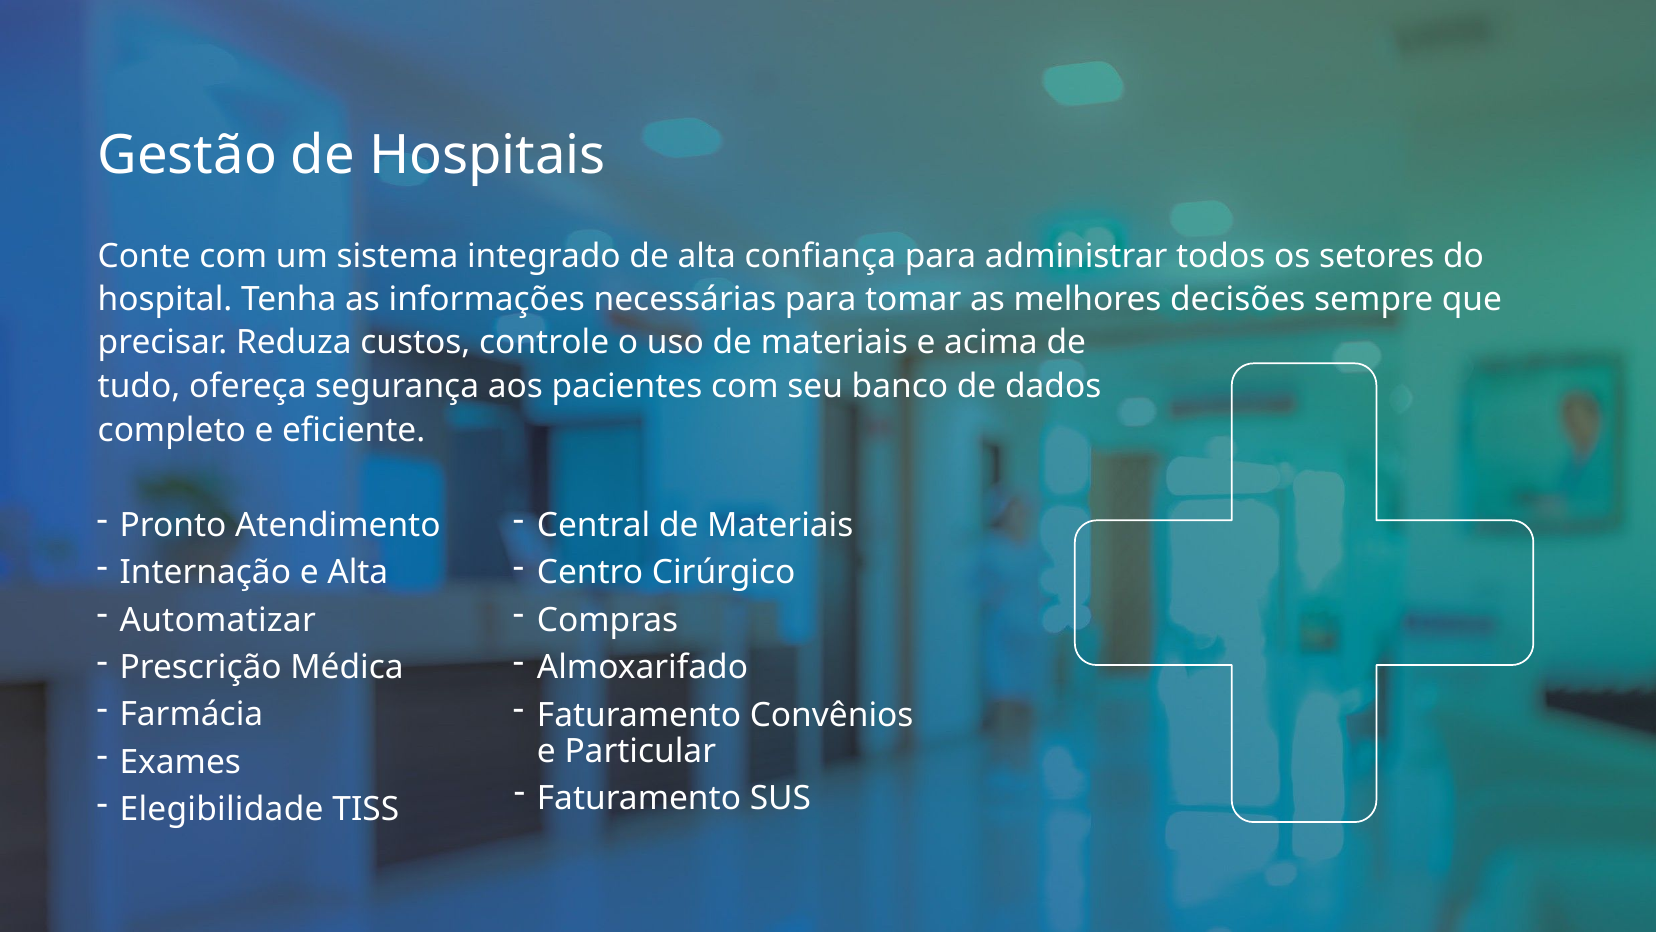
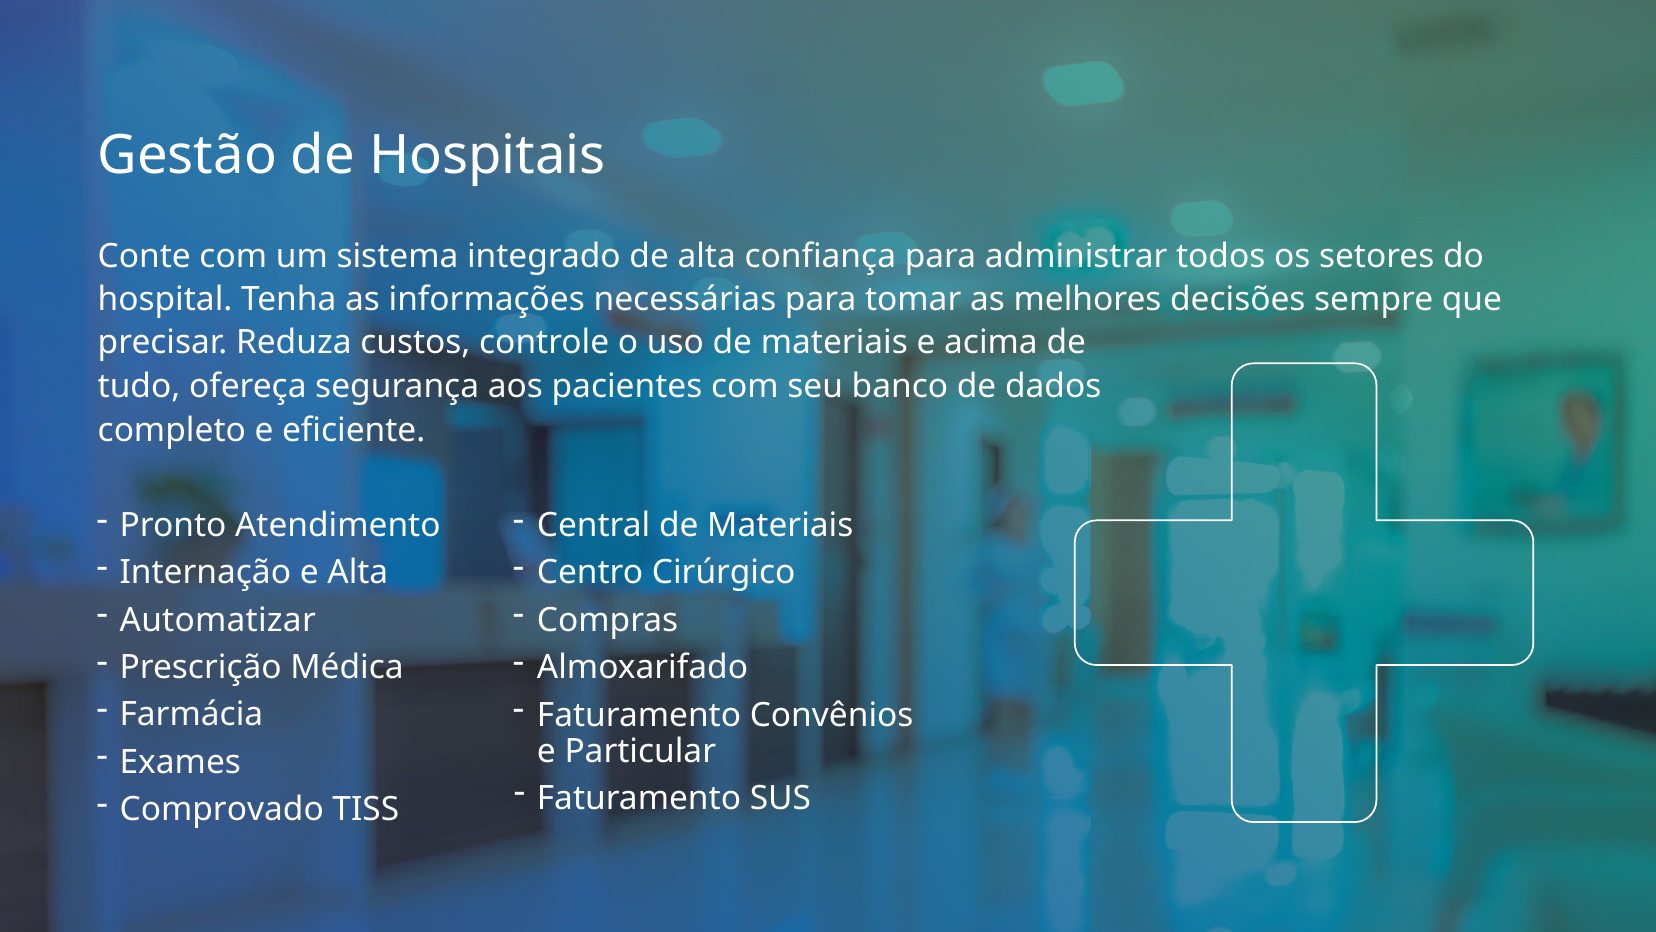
Elegibilidade: Elegibilidade -> Comprovado
